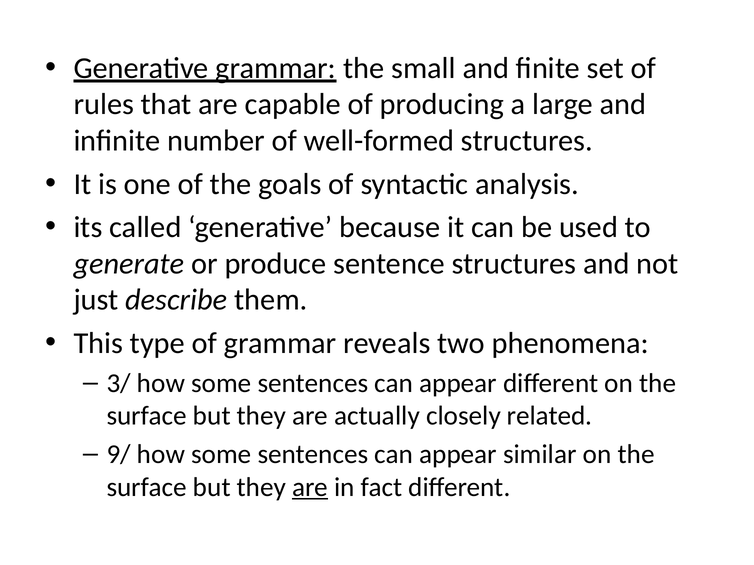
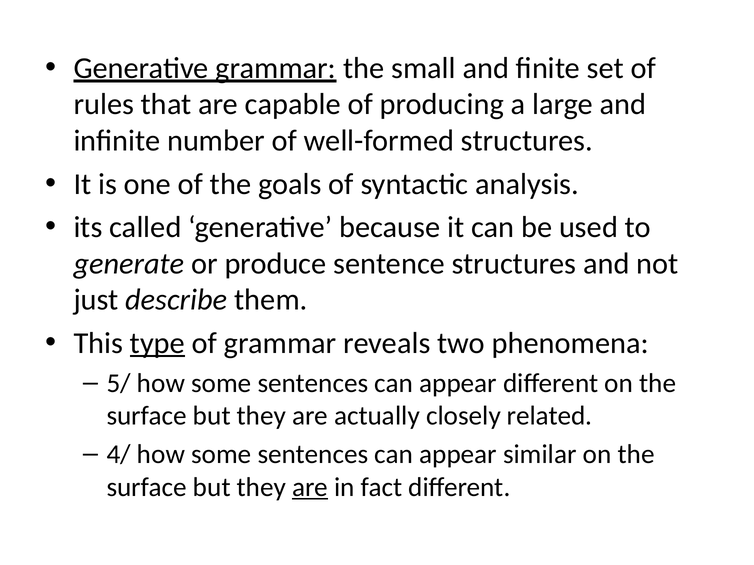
type underline: none -> present
3/: 3/ -> 5/
9/: 9/ -> 4/
